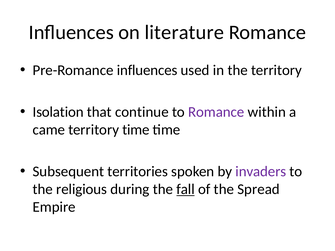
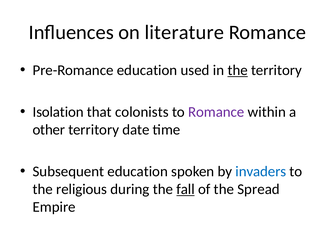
Pre-Romance influences: influences -> education
the at (238, 70) underline: none -> present
continue: continue -> colonists
came: came -> other
territory time: time -> date
Subsequent territories: territories -> education
invaders colour: purple -> blue
